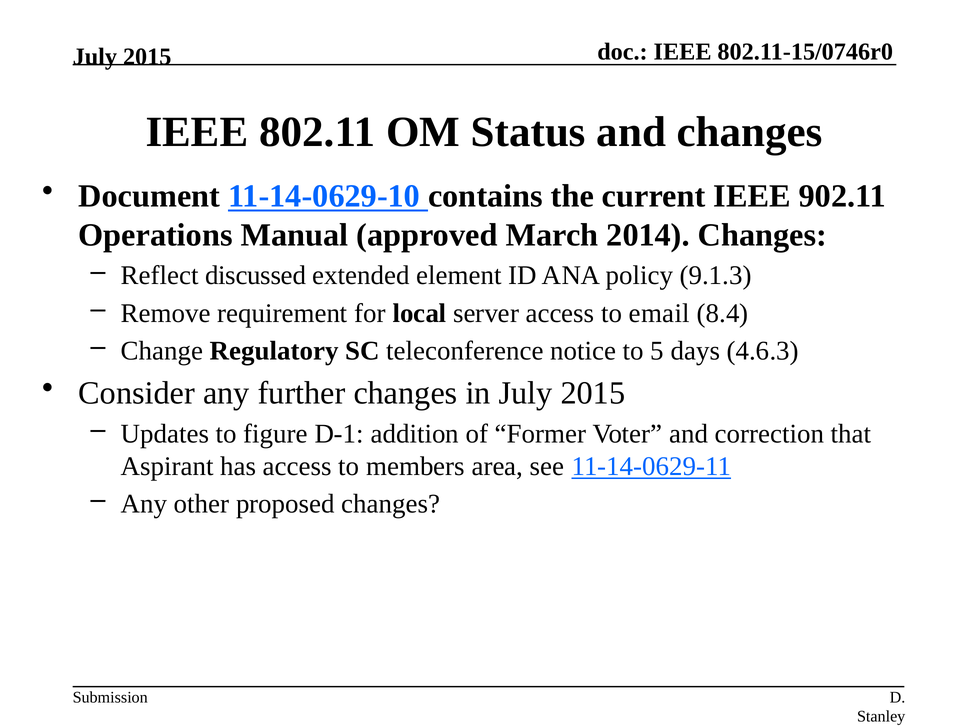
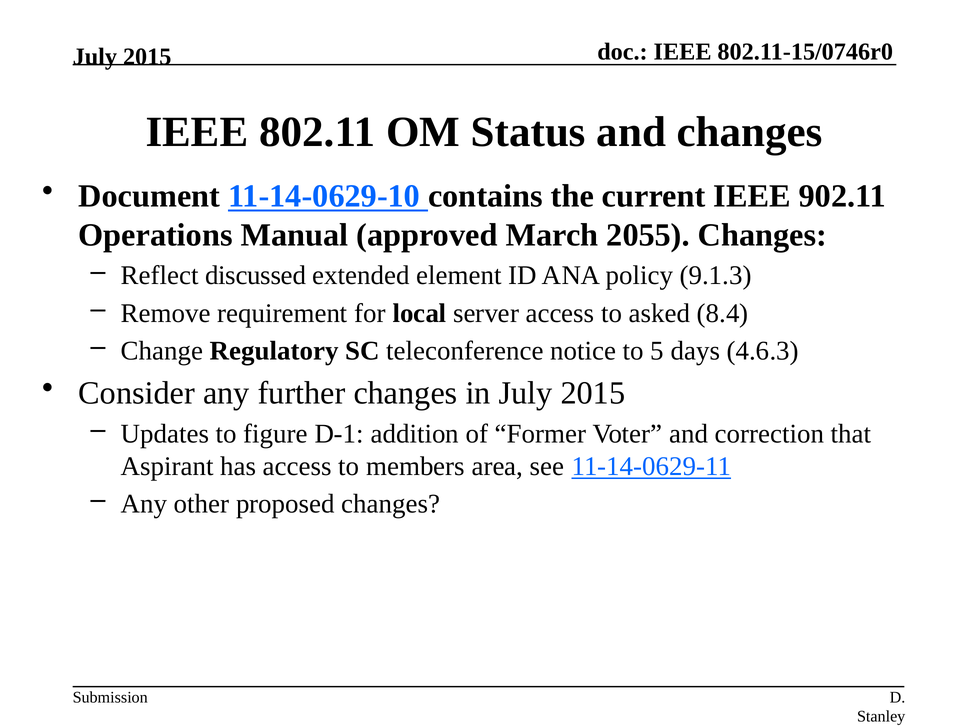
2014: 2014 -> 2055
email: email -> asked
